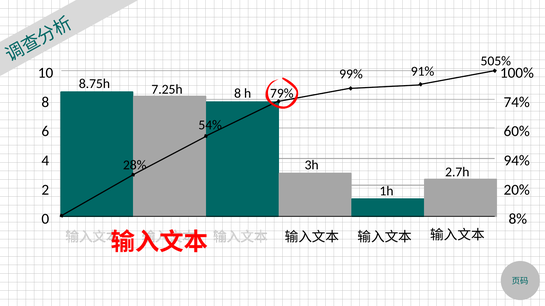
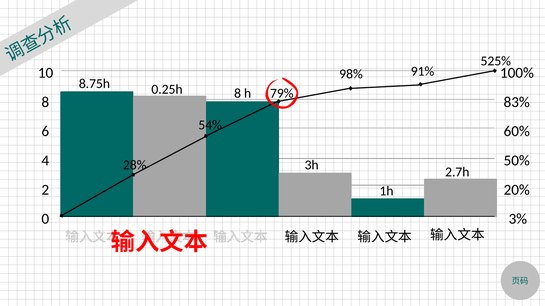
505%: 505% -> 525%
99%: 99% -> 98%
7.25h: 7.25h -> 0.25h
74%: 74% -> 83%
94%: 94% -> 50%
8%: 8% -> 3%
